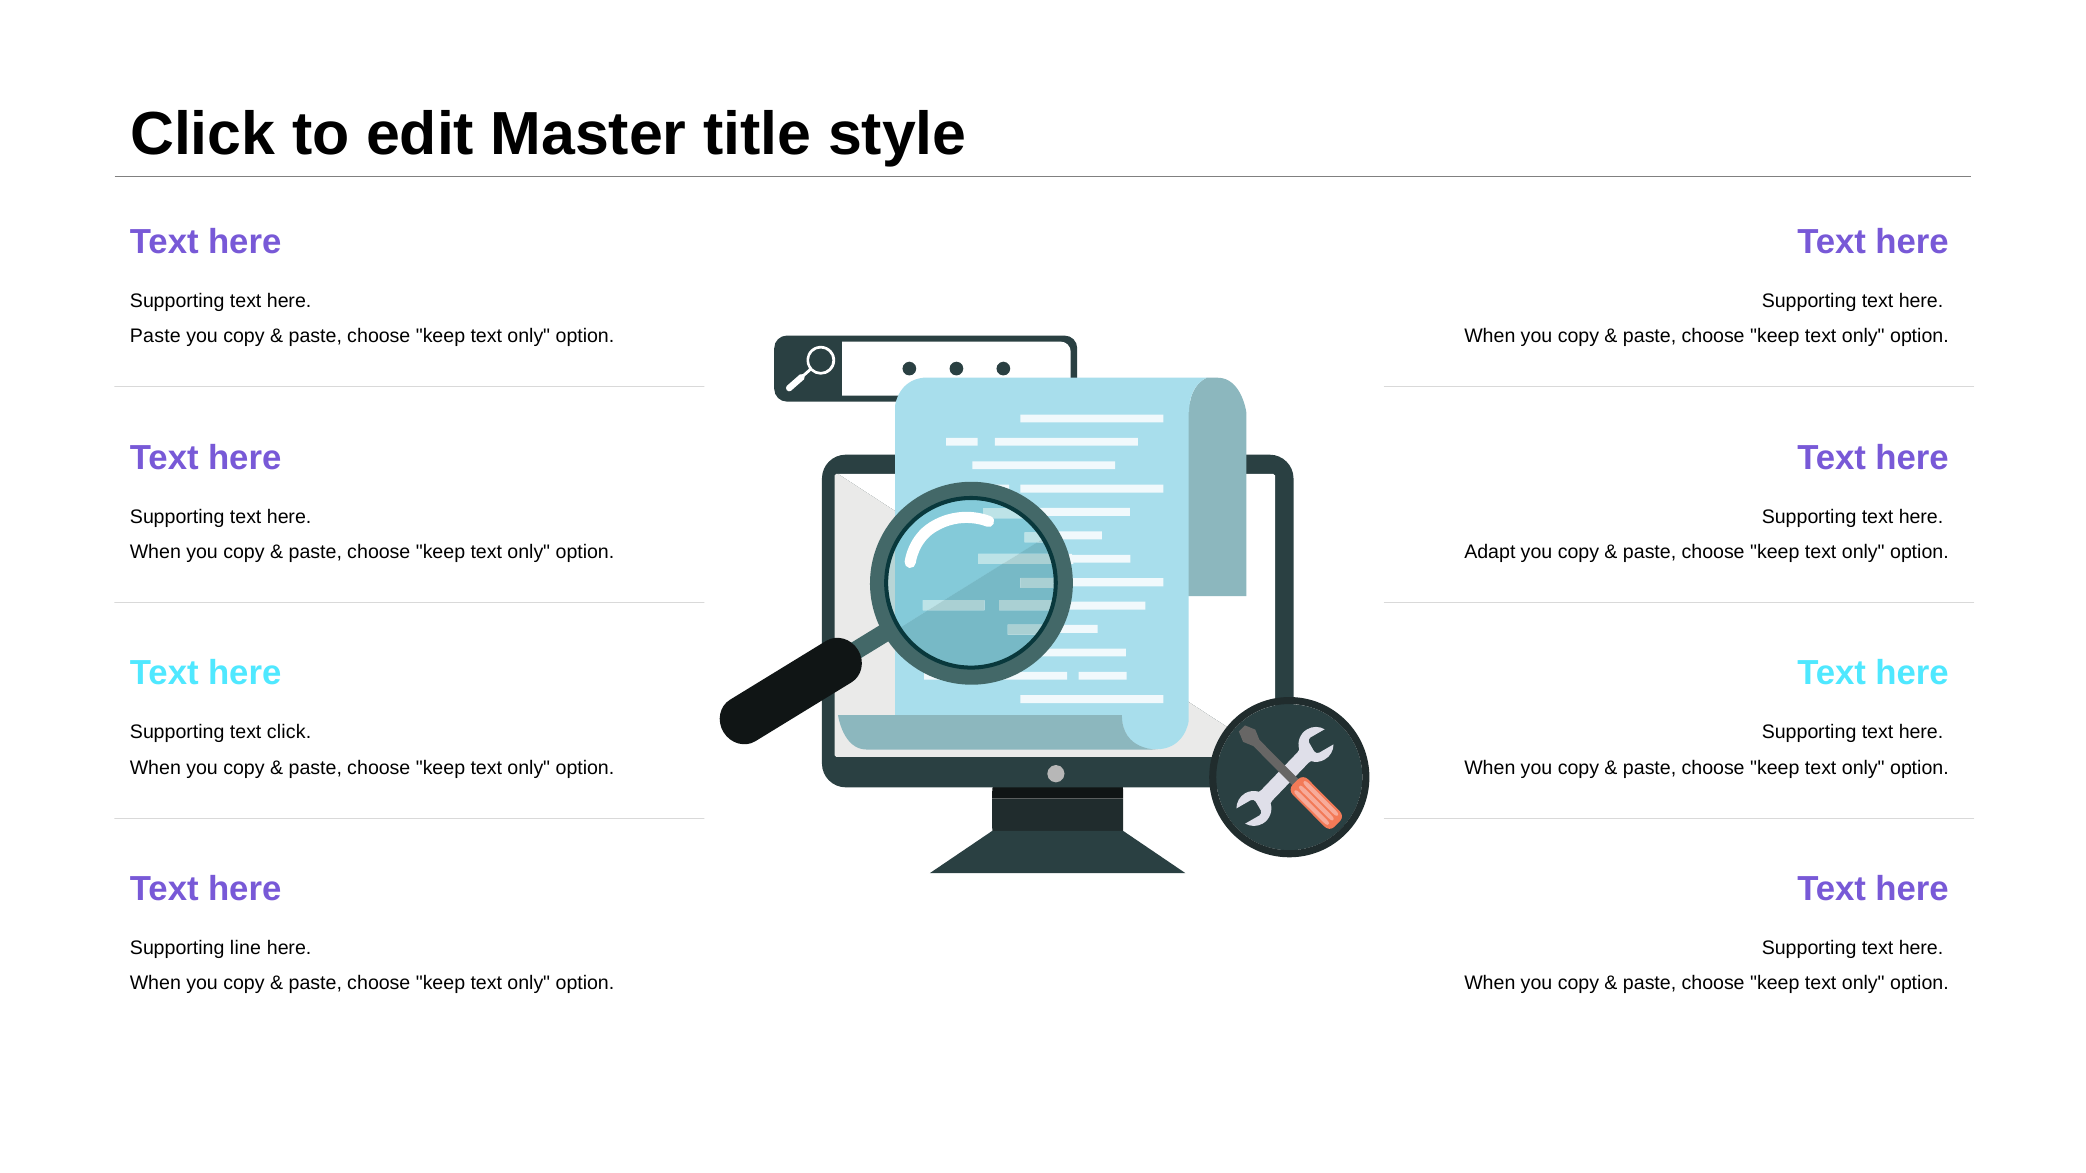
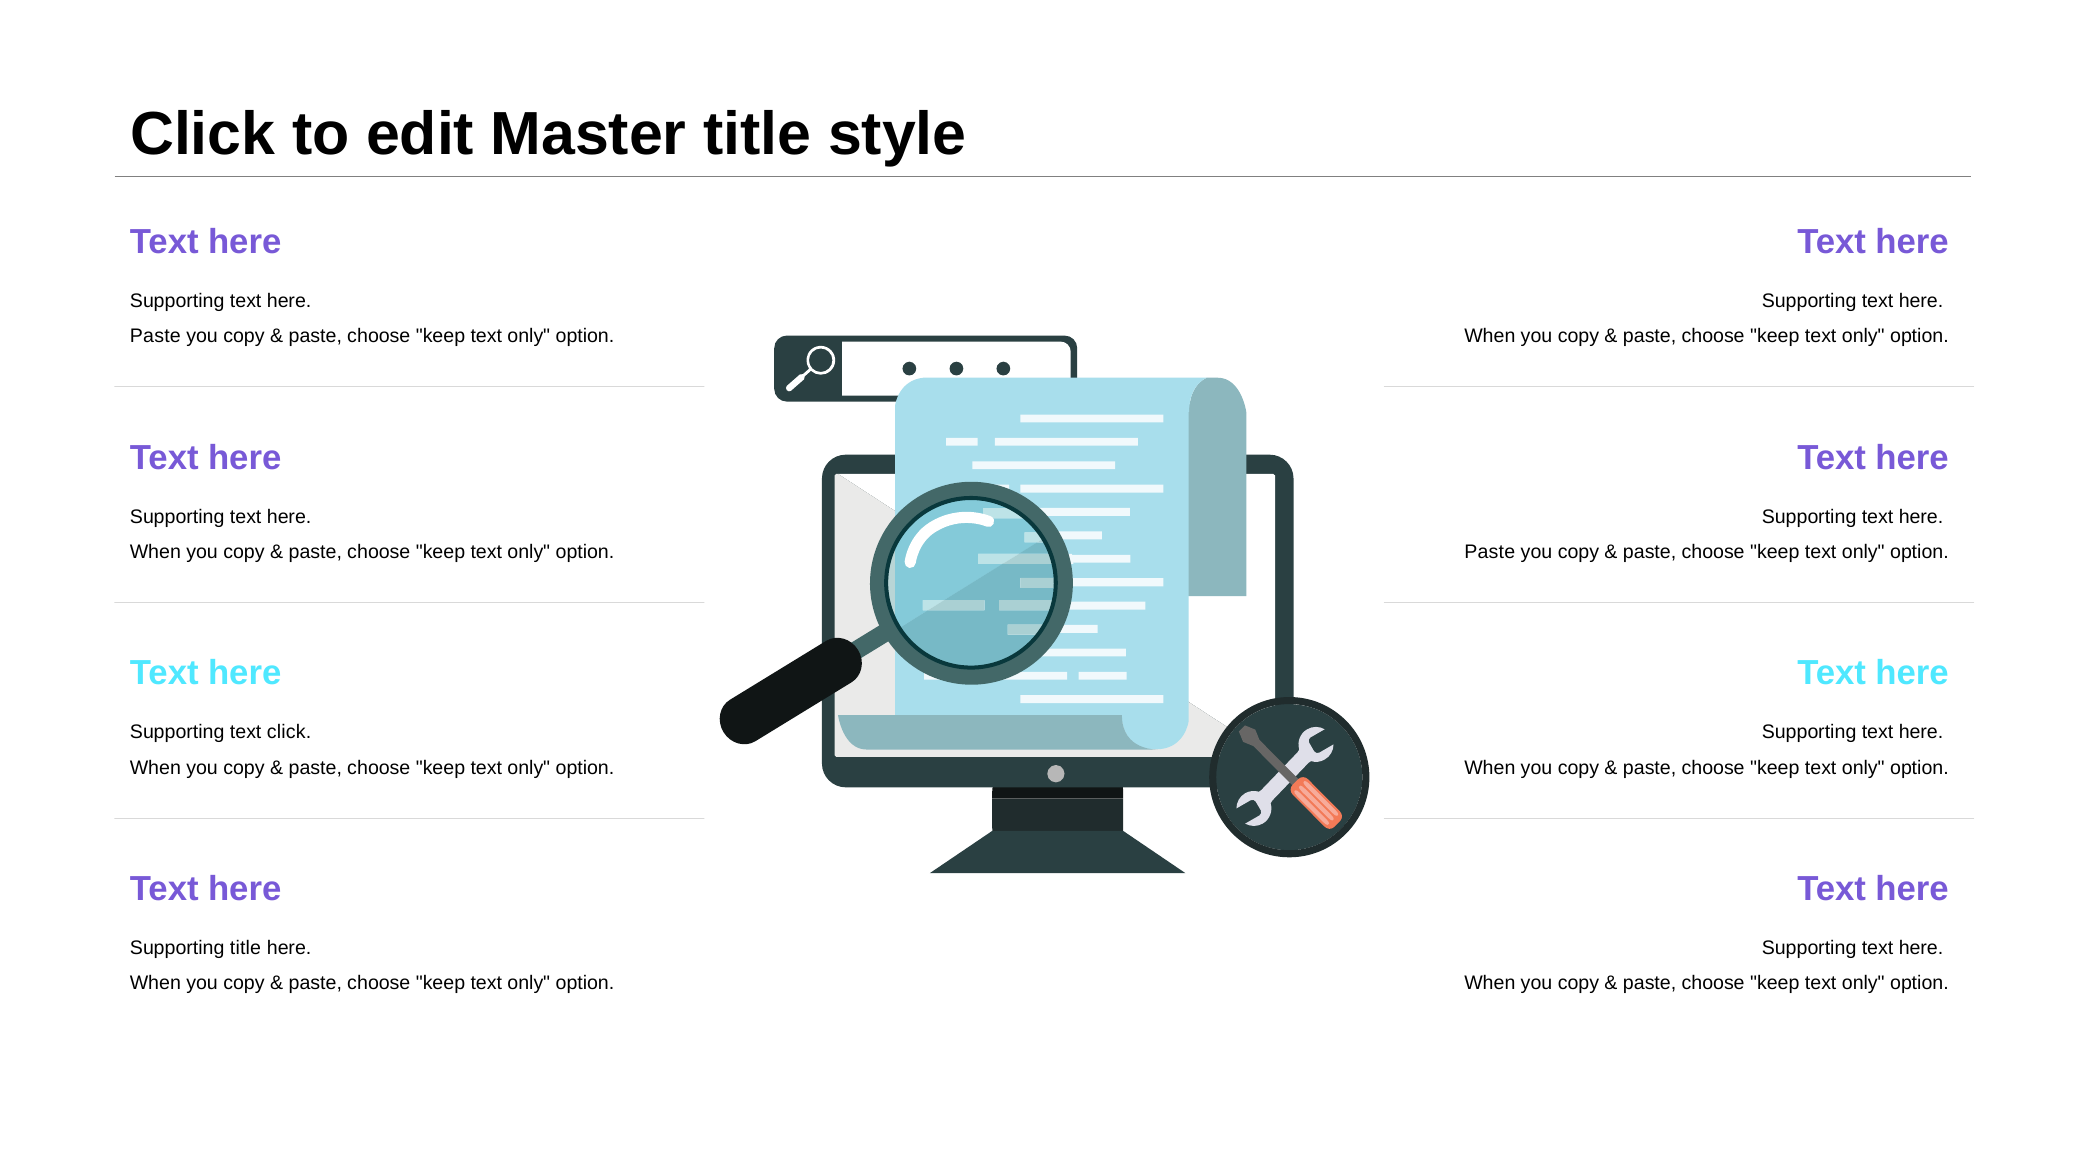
Adapt at (1490, 552): Adapt -> Paste
Supporting line: line -> title
